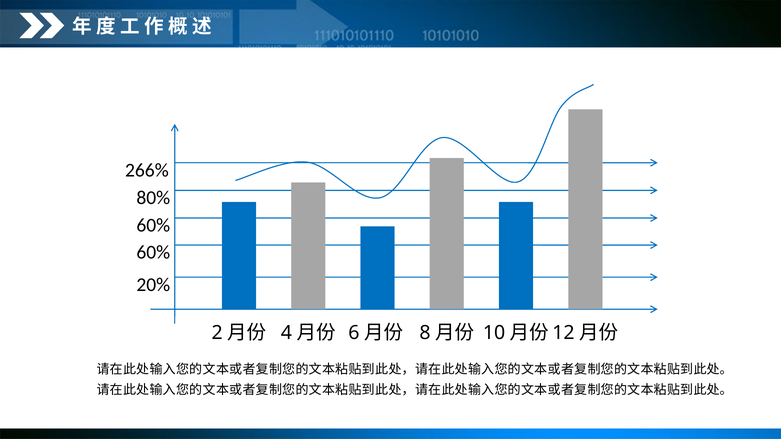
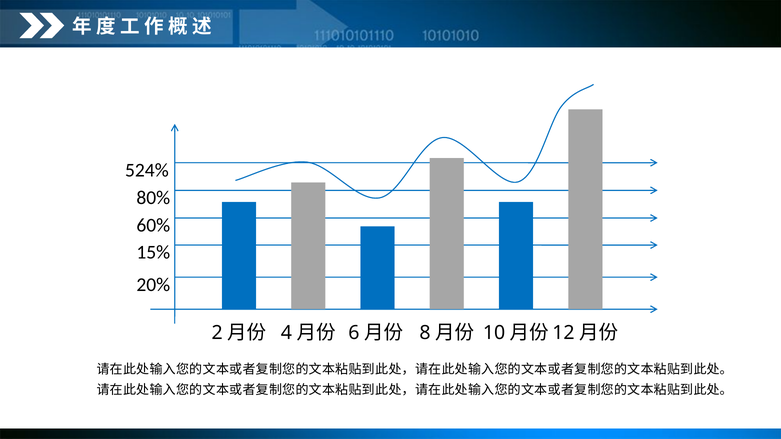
266%: 266% -> 524%
60% at (153, 253): 60% -> 15%
